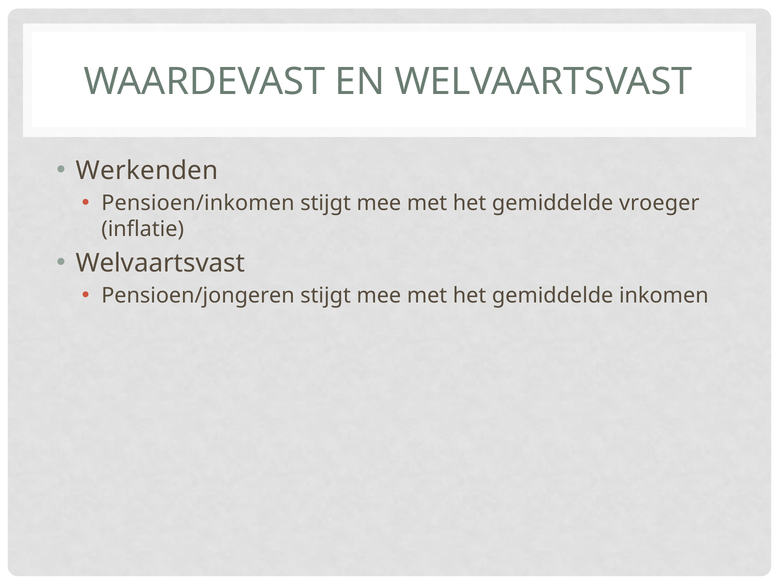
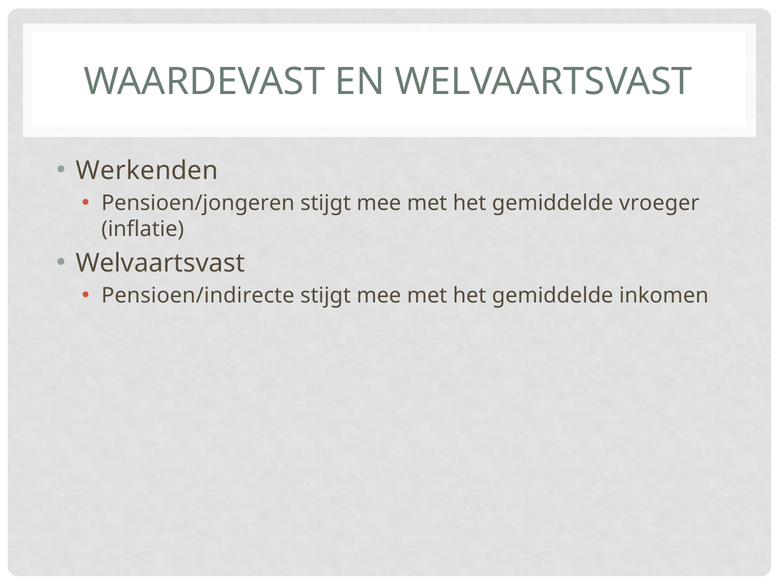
Pensioen/inkomen: Pensioen/inkomen -> Pensioen/jongeren
Pensioen/jongeren: Pensioen/jongeren -> Pensioen/indirecte
